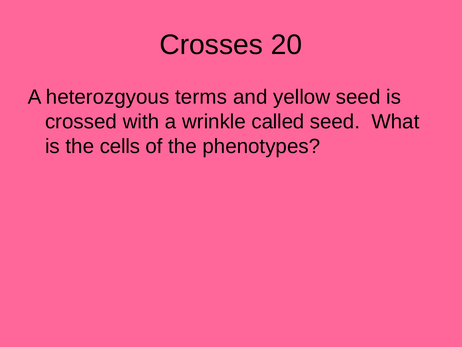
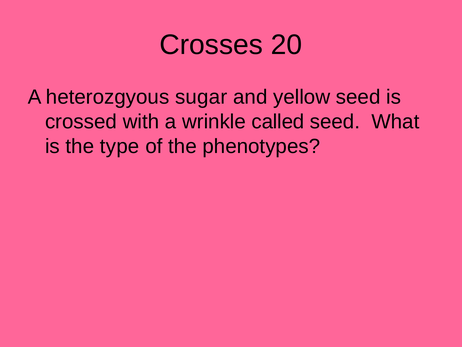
terms: terms -> sugar
cells: cells -> type
